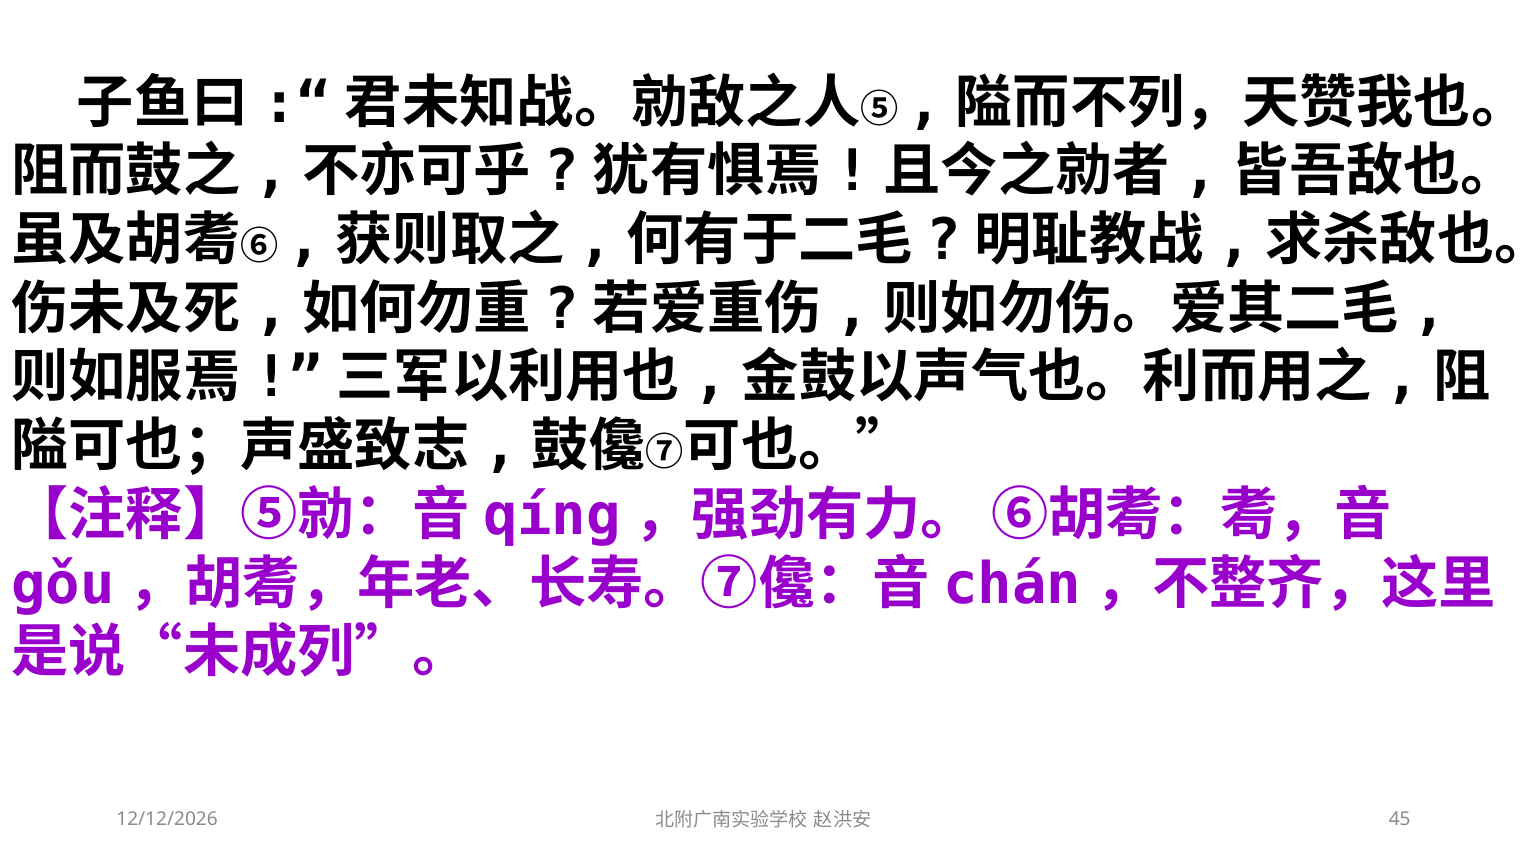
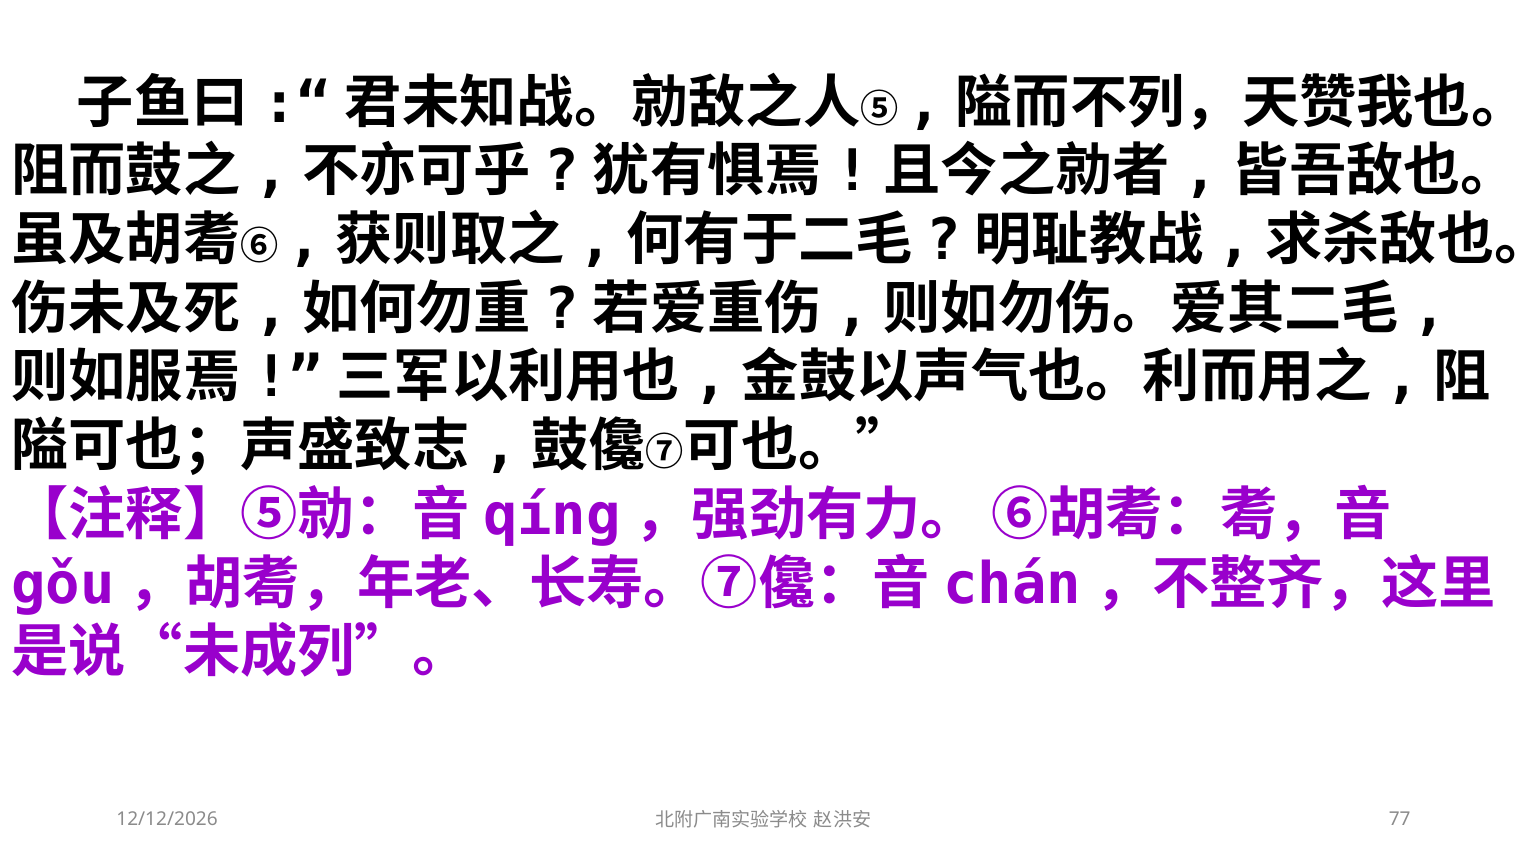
45: 45 -> 77
